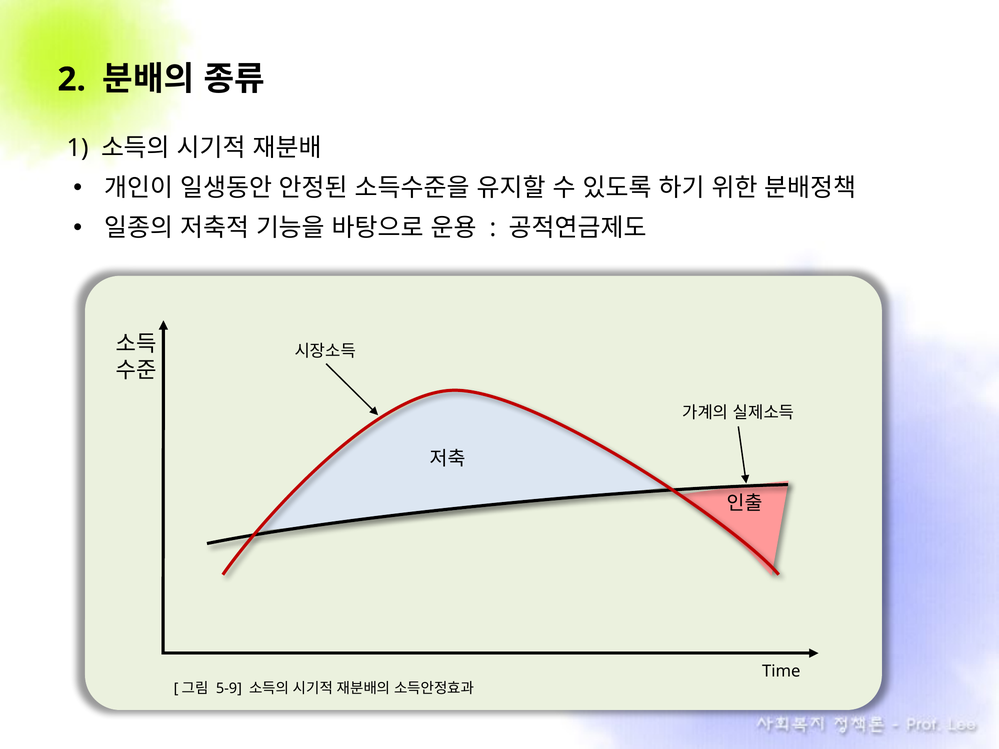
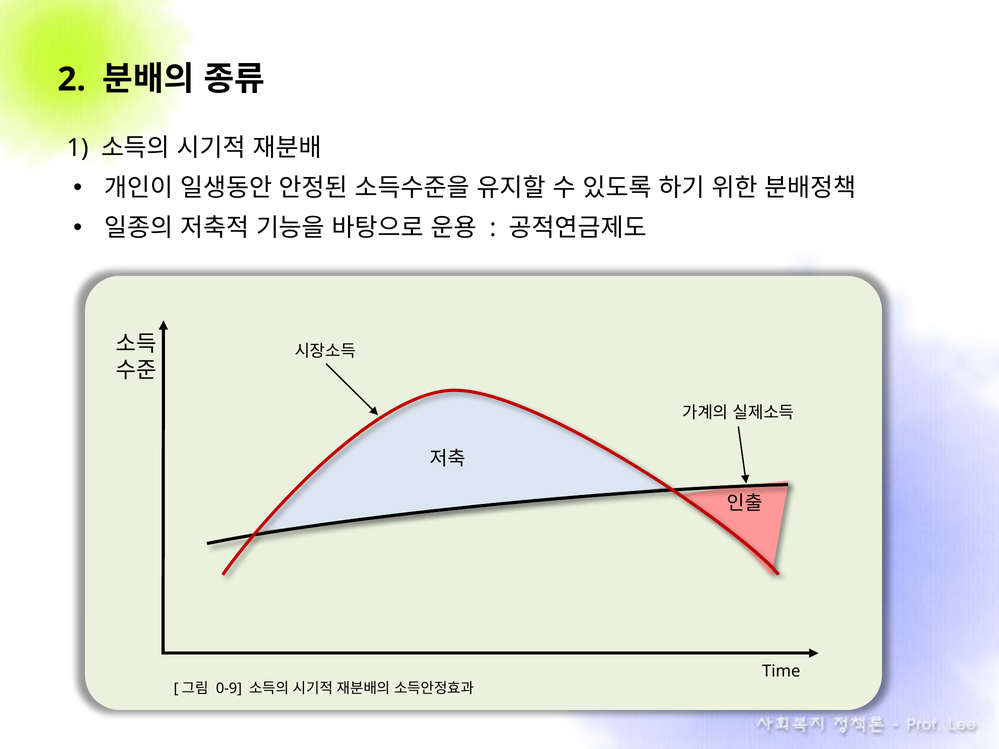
5-9: 5-9 -> 0-9
